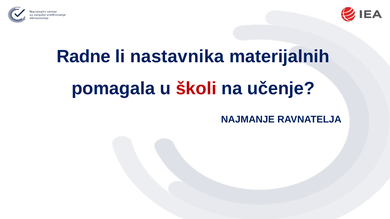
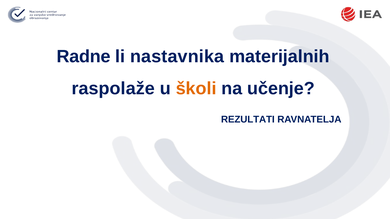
pomagala: pomagala -> raspolaže
školi colour: red -> orange
NAJMANJE: NAJMANJE -> REZULTATI
